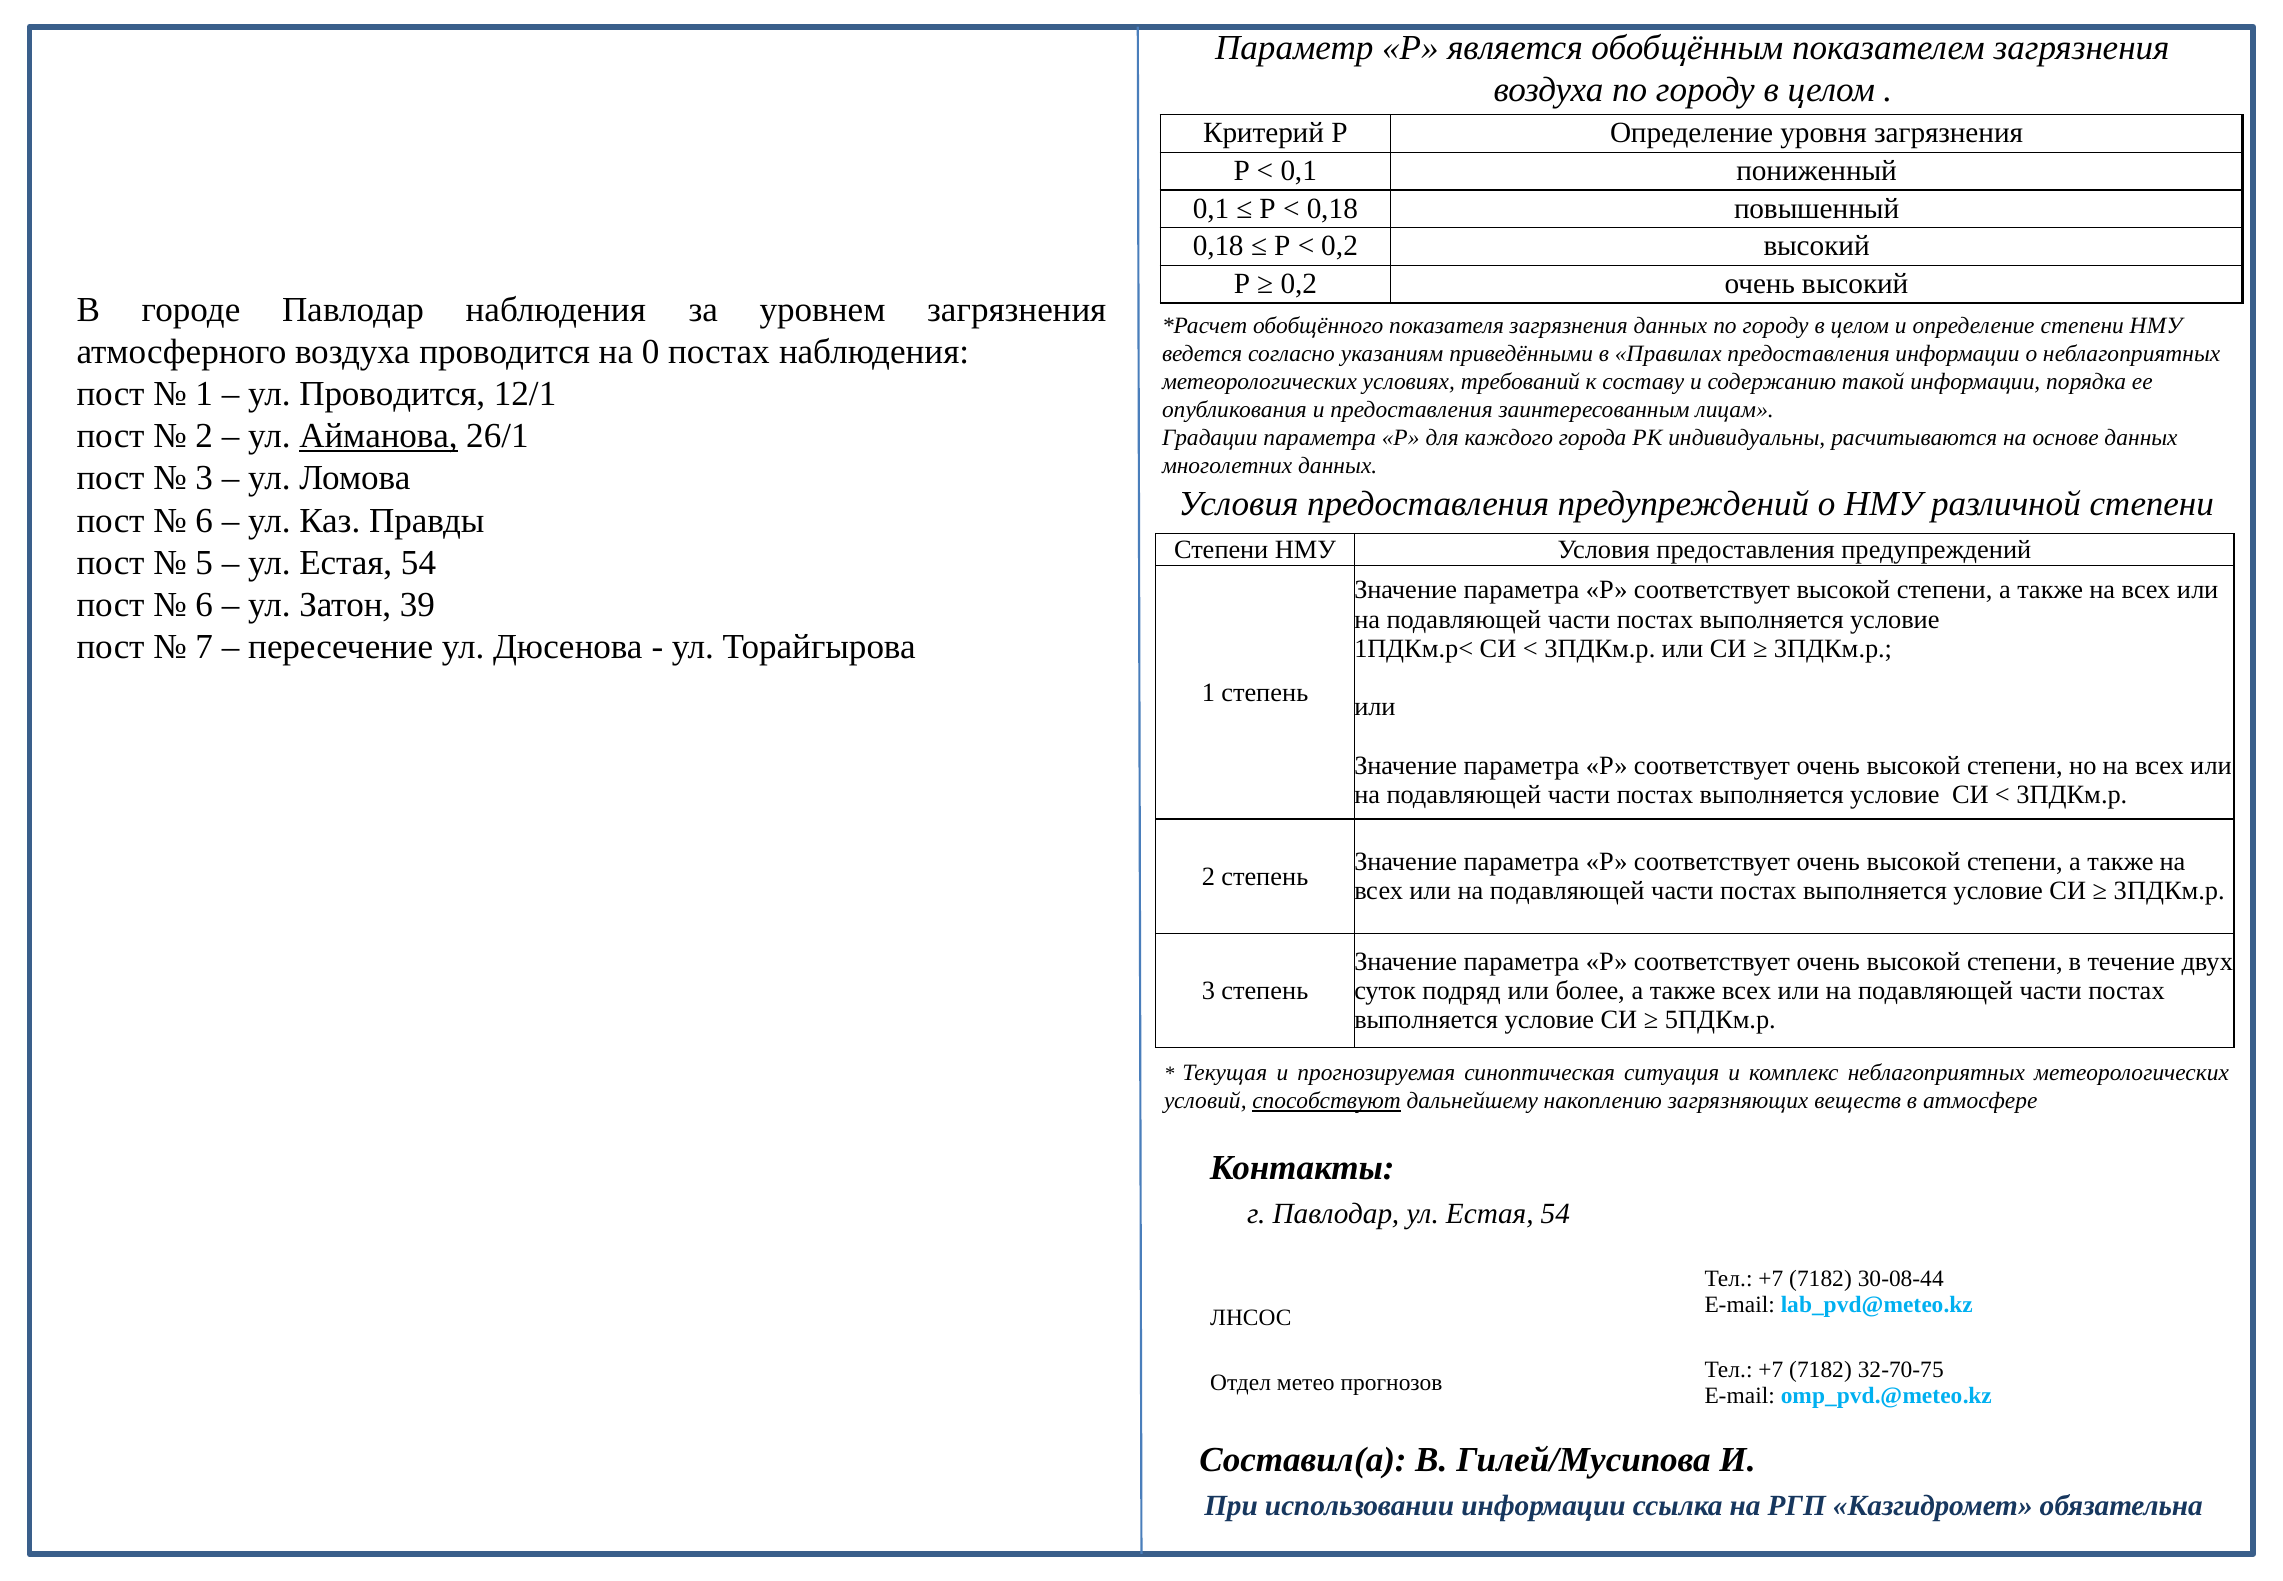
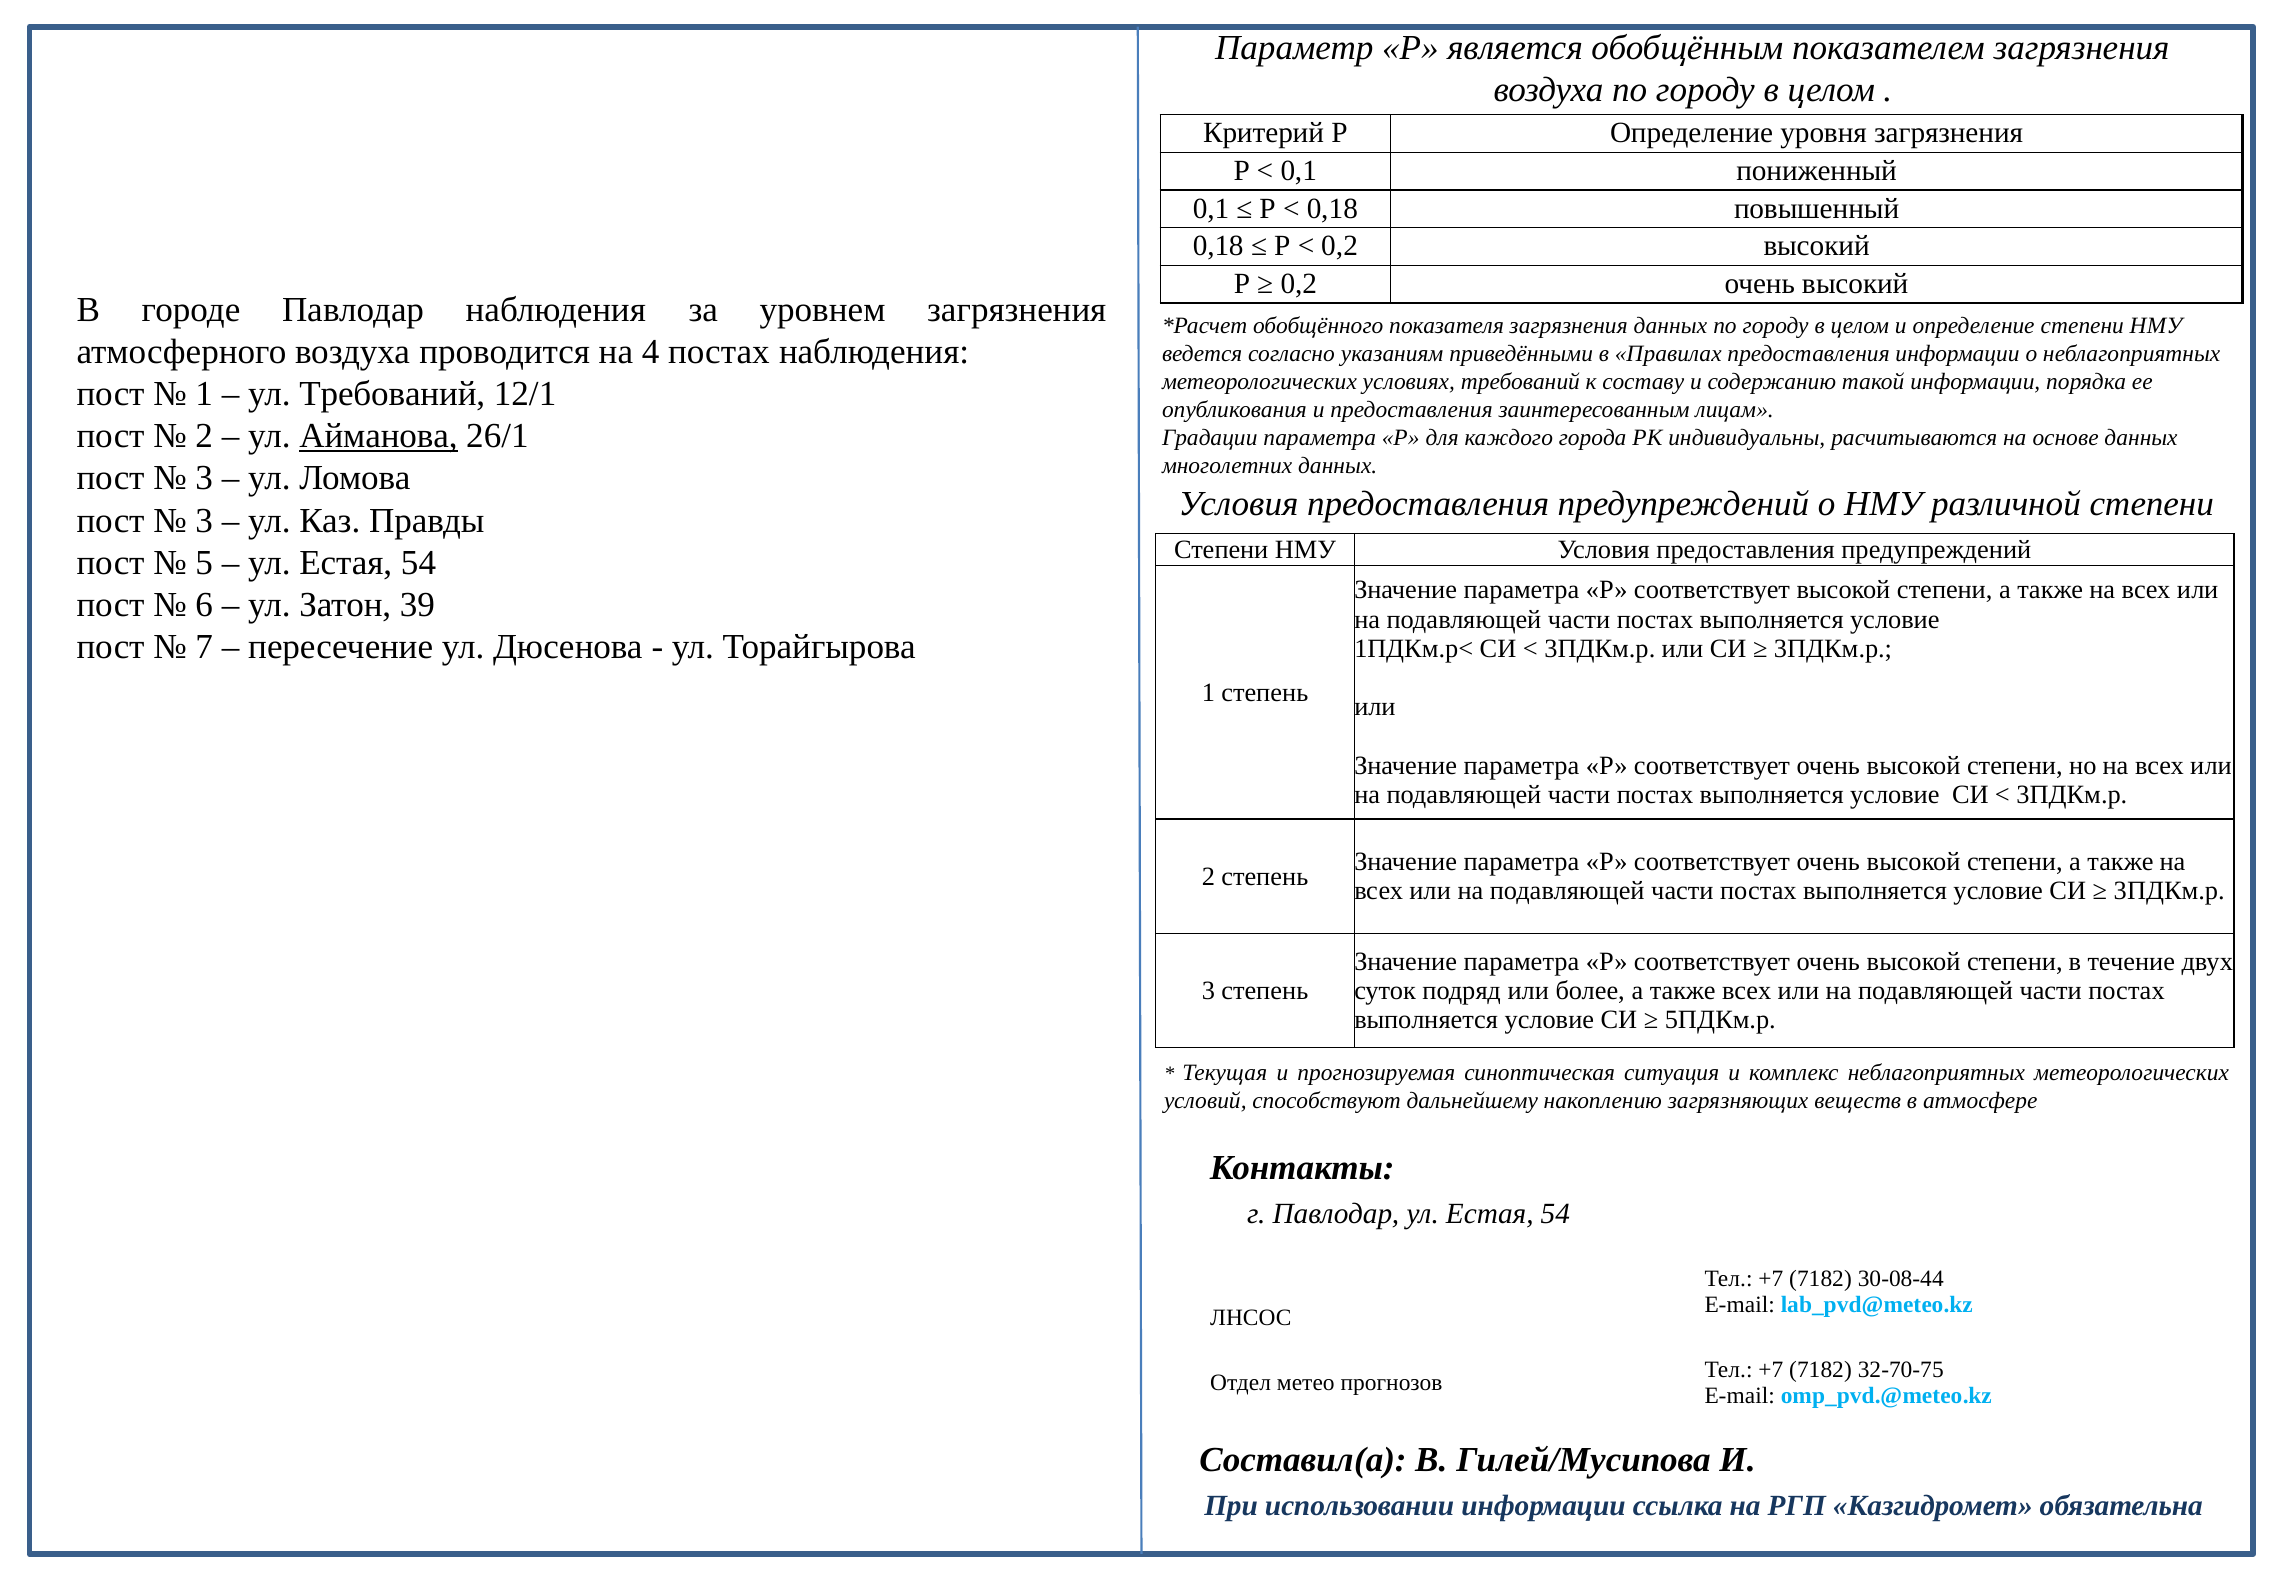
0: 0 -> 4
ул Проводится: Проводится -> Требований
6 at (204, 520): 6 -> 3
способствуют underline: present -> none
